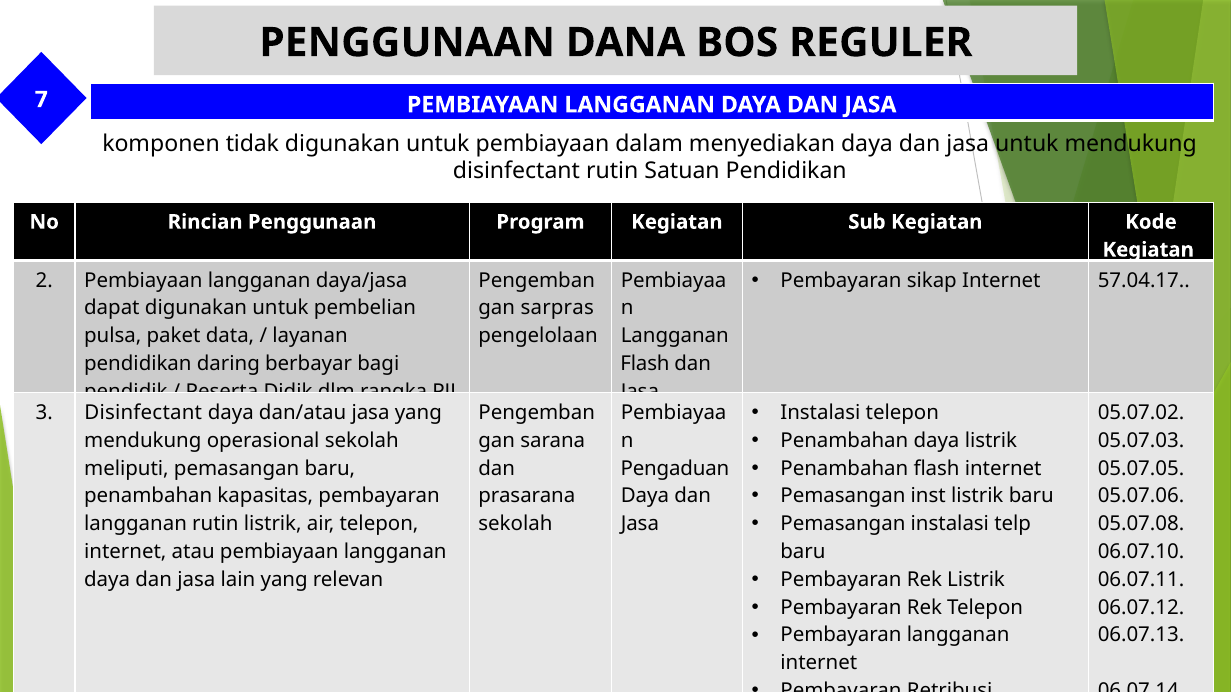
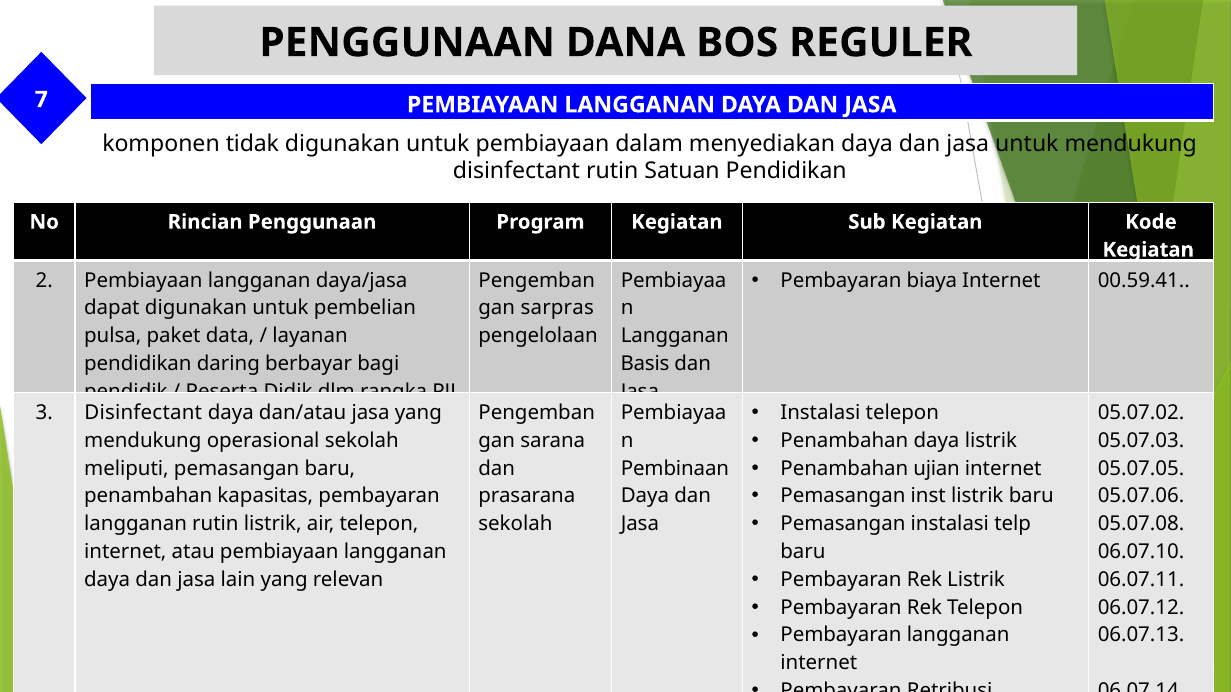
sikap: sikap -> biaya
57.04.17: 57.04.17 -> 00.59.41
Flash at (645, 364): Flash -> Basis
Penambahan flash: flash -> ujian
Pengaduan: Pengaduan -> Pembinaan
